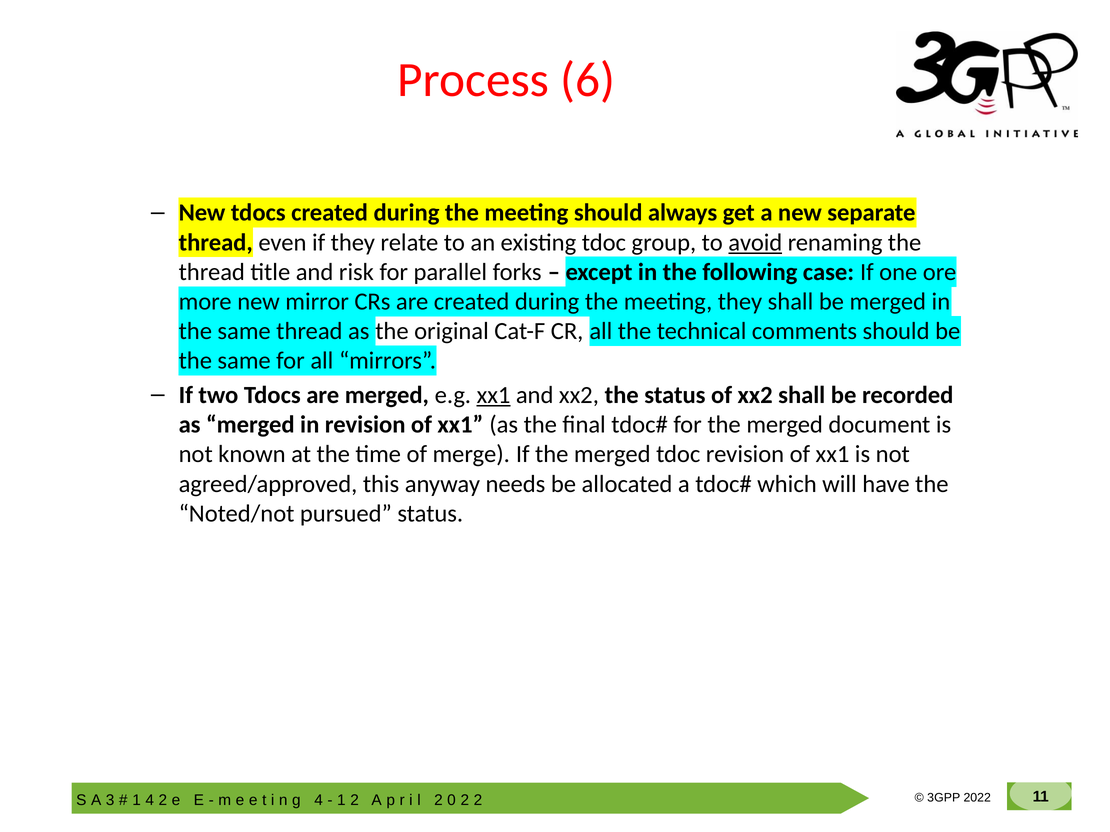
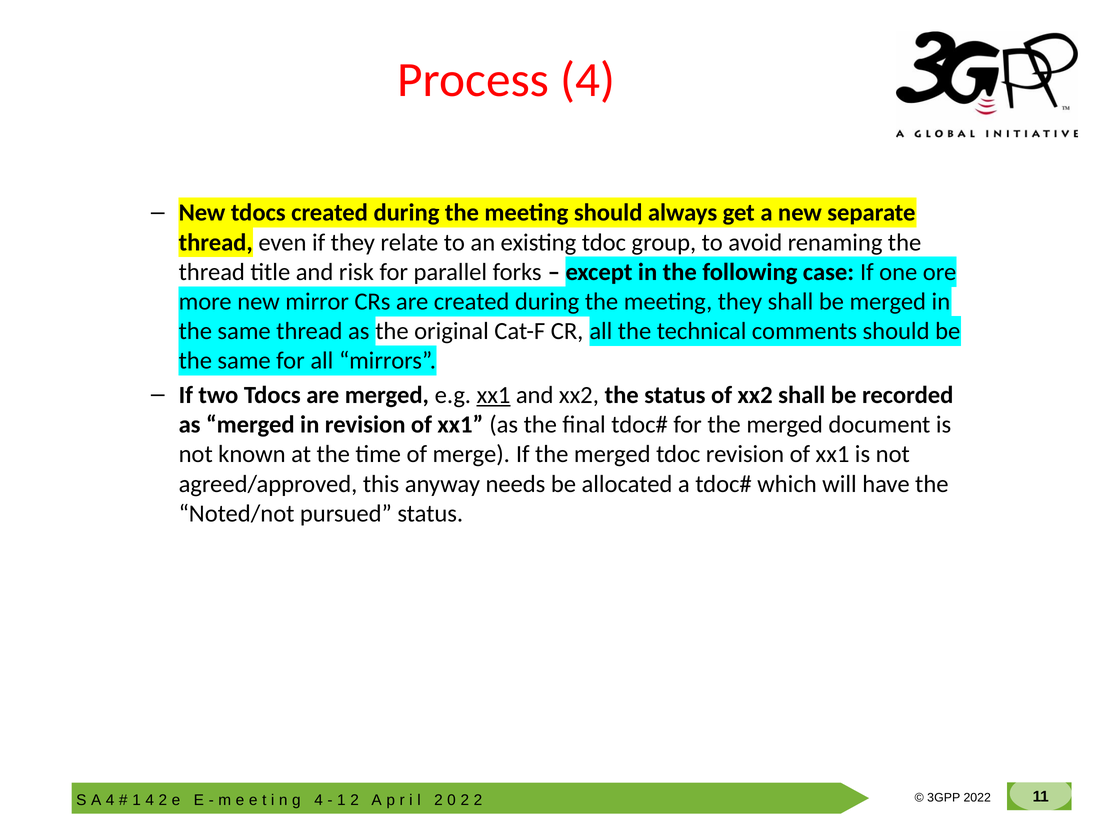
Process 6: 6 -> 4
avoid underline: present -> none
A 3: 3 -> 4
